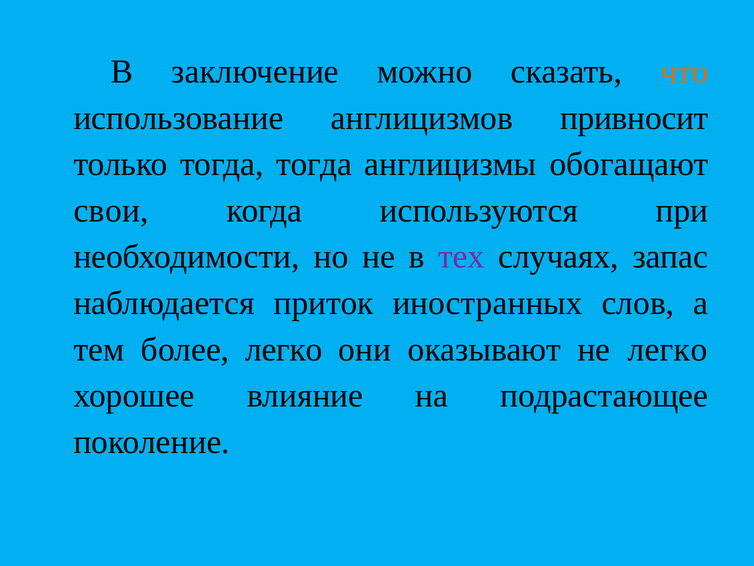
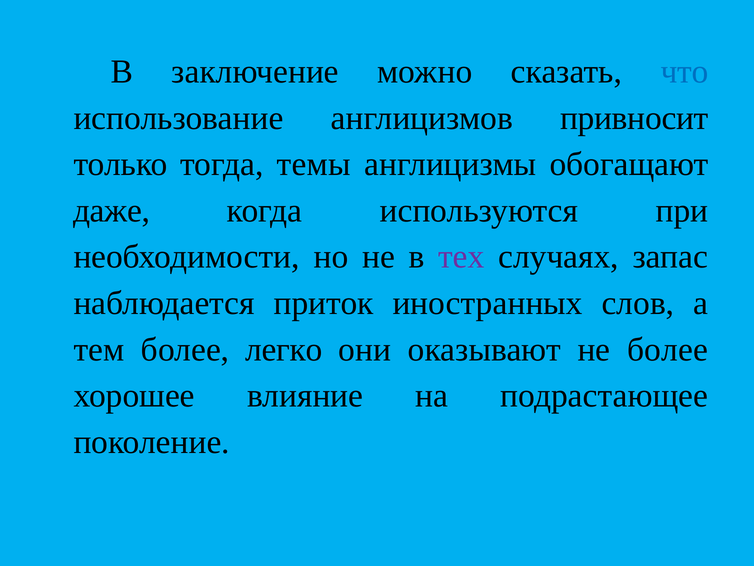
что colour: orange -> blue
тогда тогда: тогда -> темы
свои: свои -> даже
не легко: легко -> более
